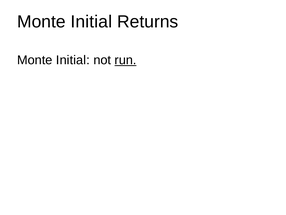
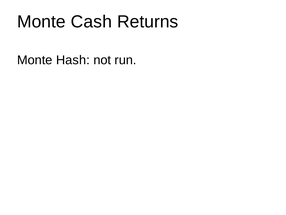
Initial at (91, 22): Initial -> Cash
Initial at (73, 60): Initial -> Hash
run underline: present -> none
